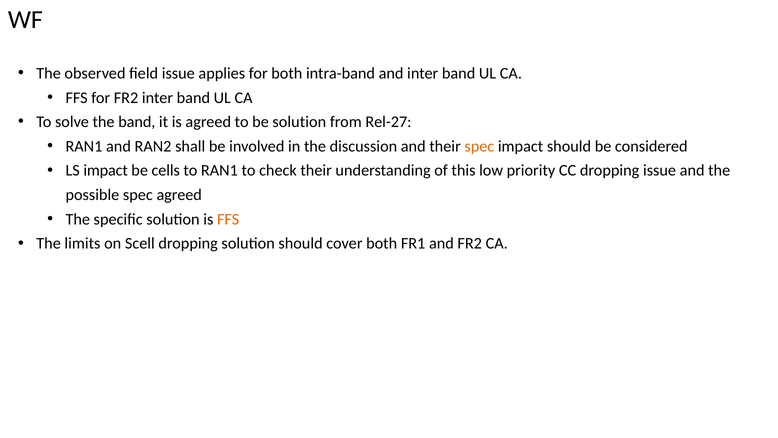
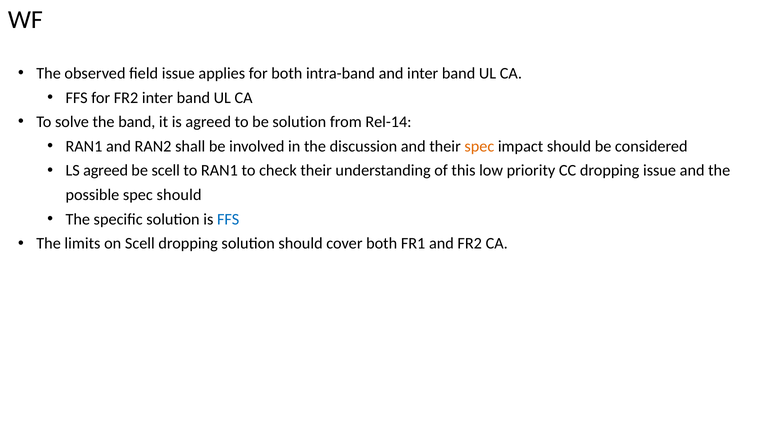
Rel-27: Rel-27 -> Rel-14
LS impact: impact -> agreed
be cells: cells -> scell
spec agreed: agreed -> should
FFS at (228, 219) colour: orange -> blue
